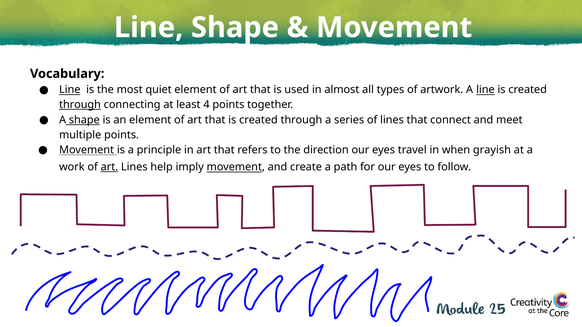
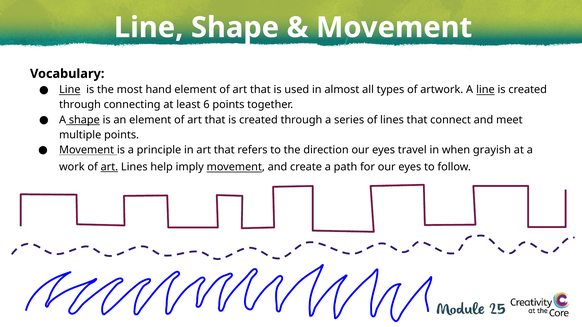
quiet: quiet -> hand
through at (80, 105) underline: present -> none
4: 4 -> 6
